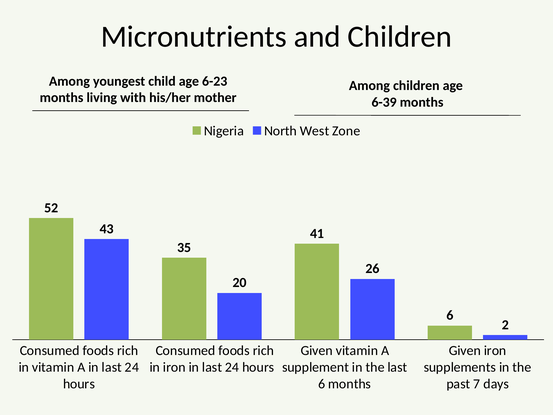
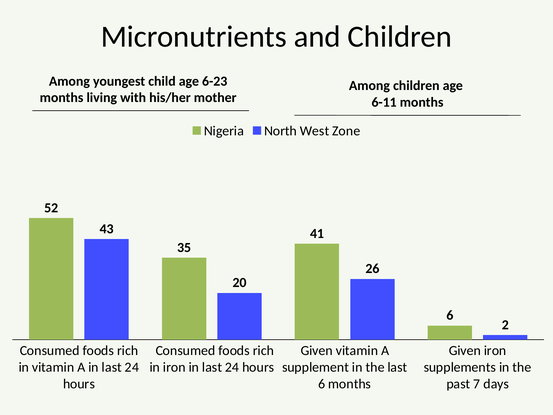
6-39: 6-39 -> 6-11
